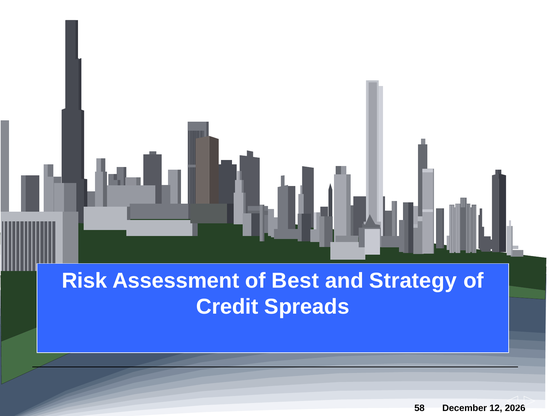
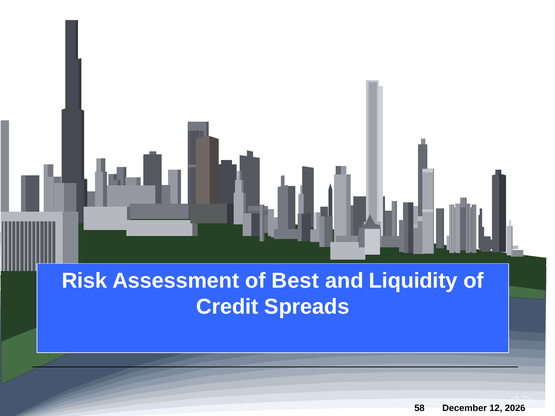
Strategy: Strategy -> Liquidity
